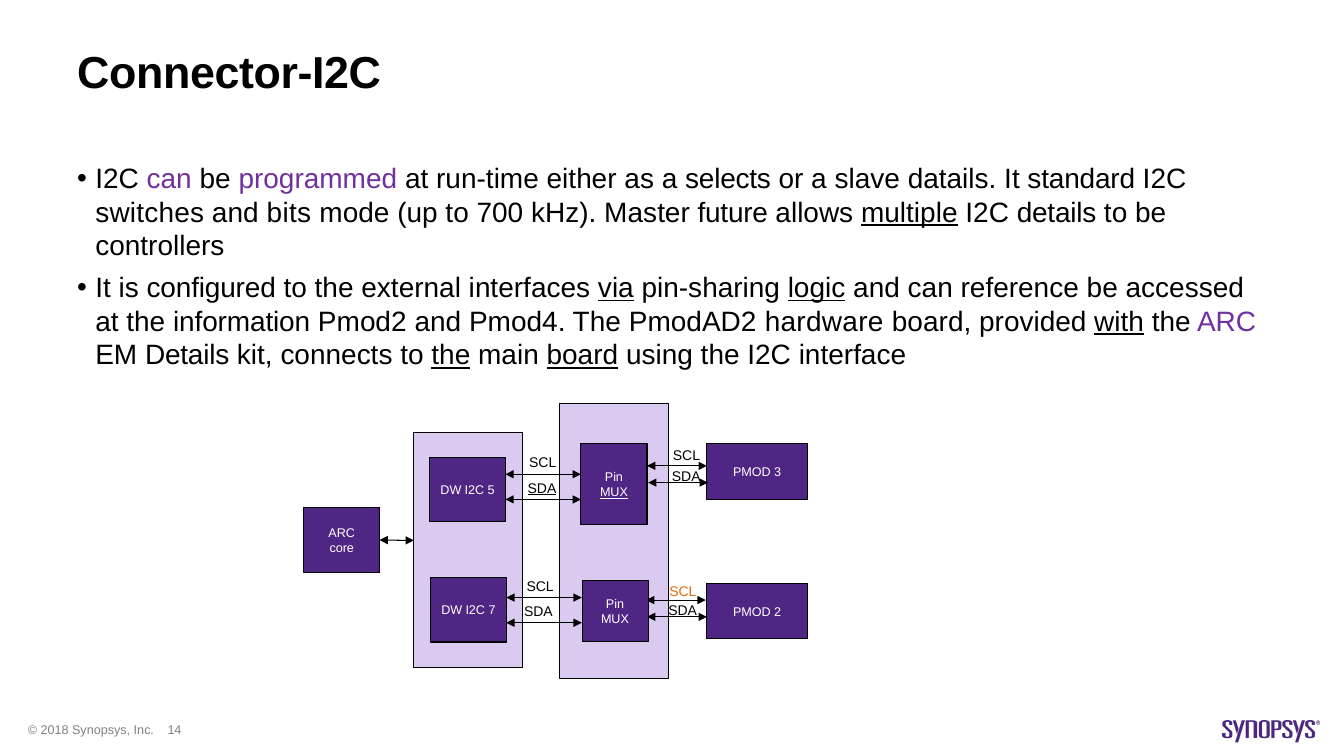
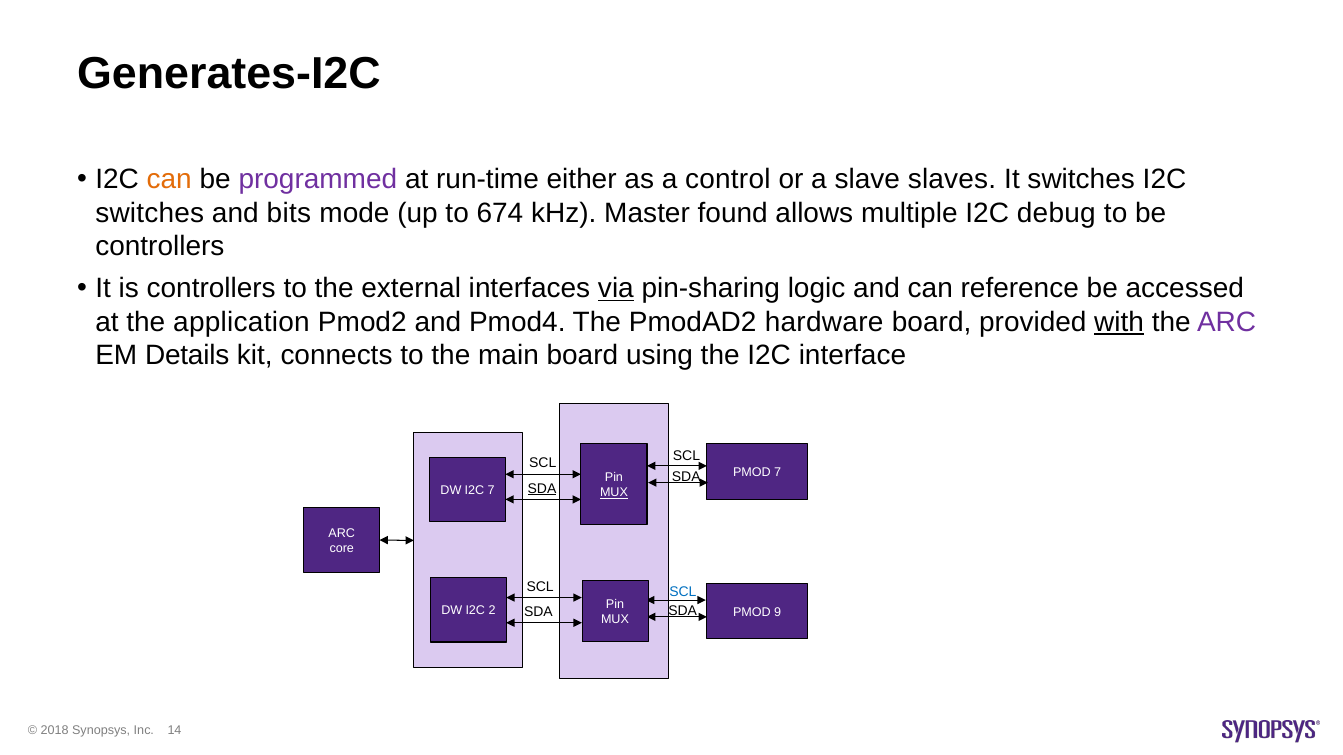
Connector-I2C: Connector-I2C -> Generates-I2C
can at (169, 180) colour: purple -> orange
selects: selects -> control
datails: datails -> slaves
It standard: standard -> switches
700: 700 -> 674
future: future -> found
multiple underline: present -> none
I2C details: details -> debug
is configured: configured -> controllers
logic underline: present -> none
information: information -> application
the at (451, 356) underline: present -> none
board at (582, 356) underline: present -> none
PMOD 3: 3 -> 7
I2C 5: 5 -> 7
SCL at (683, 592) colour: orange -> blue
7: 7 -> 2
2: 2 -> 9
